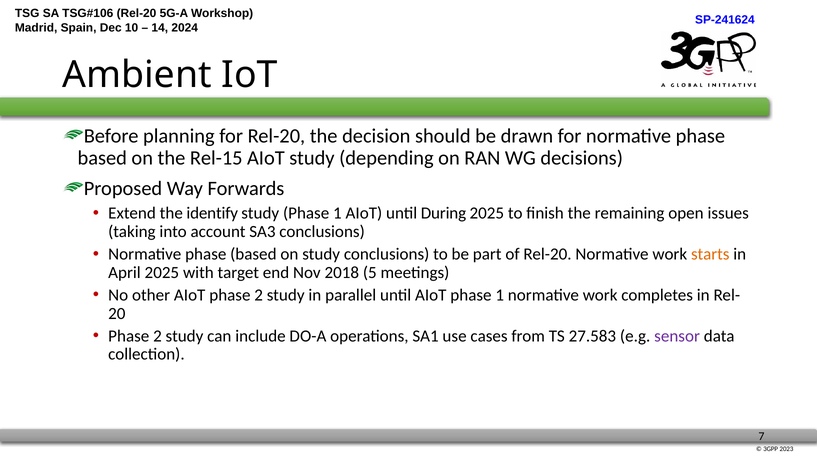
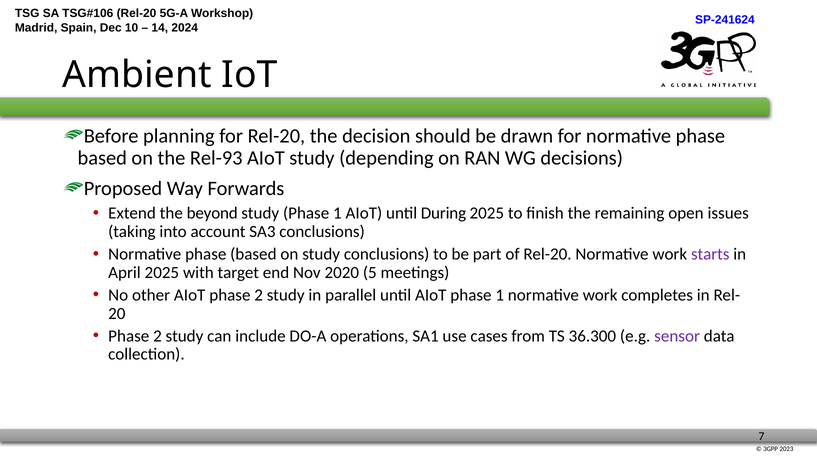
Rel-15: Rel-15 -> Rel-93
identify: identify -> beyond
starts colour: orange -> purple
2018: 2018 -> 2020
27.583: 27.583 -> 36.300
